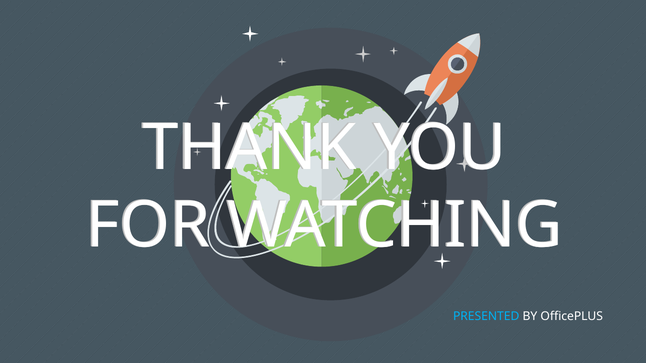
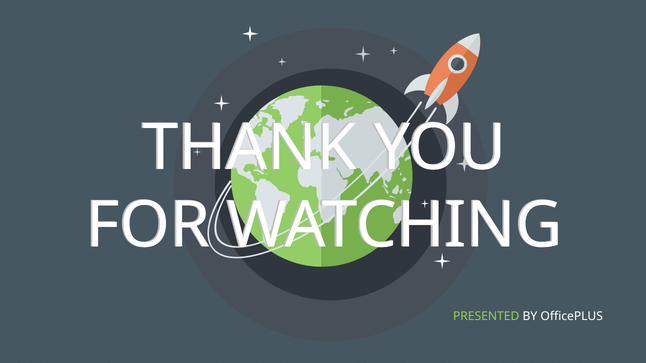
PRESENTED colour: light blue -> light green
